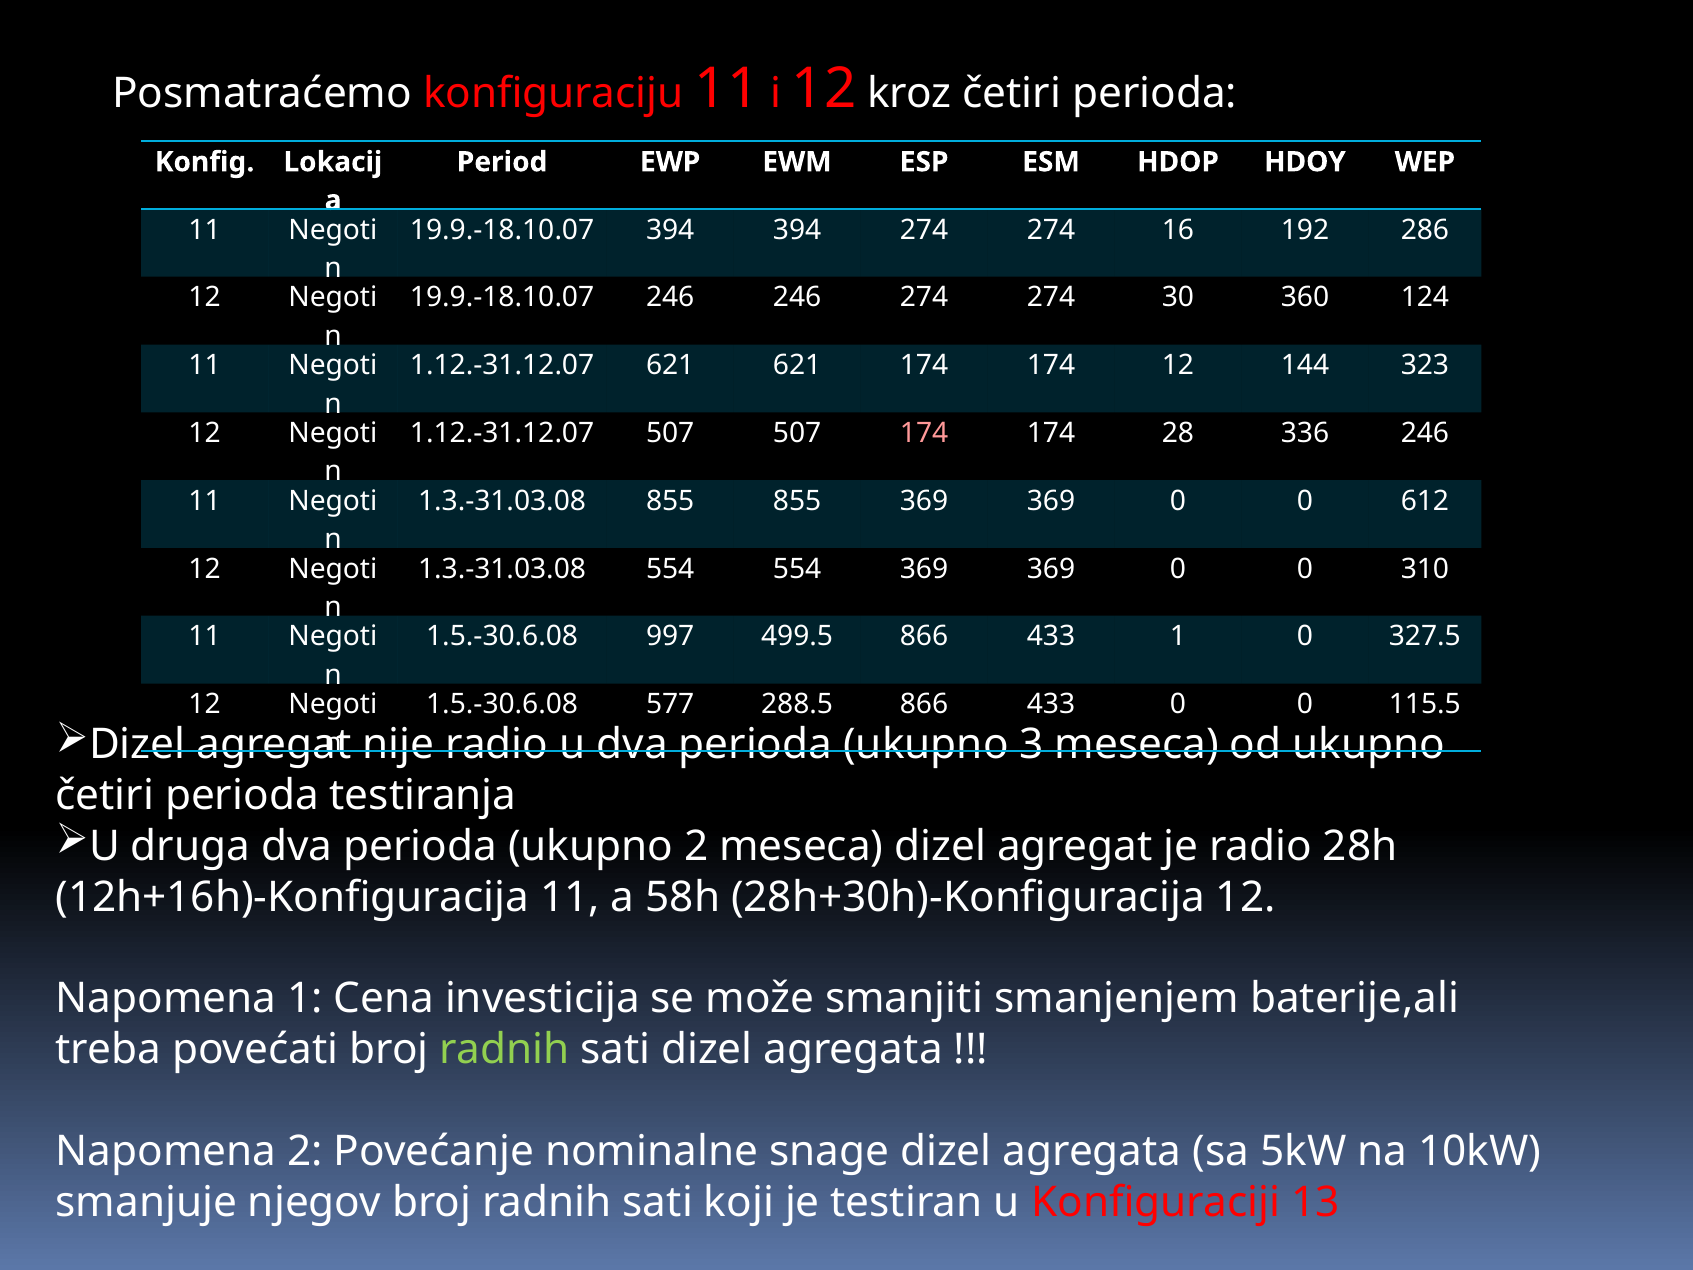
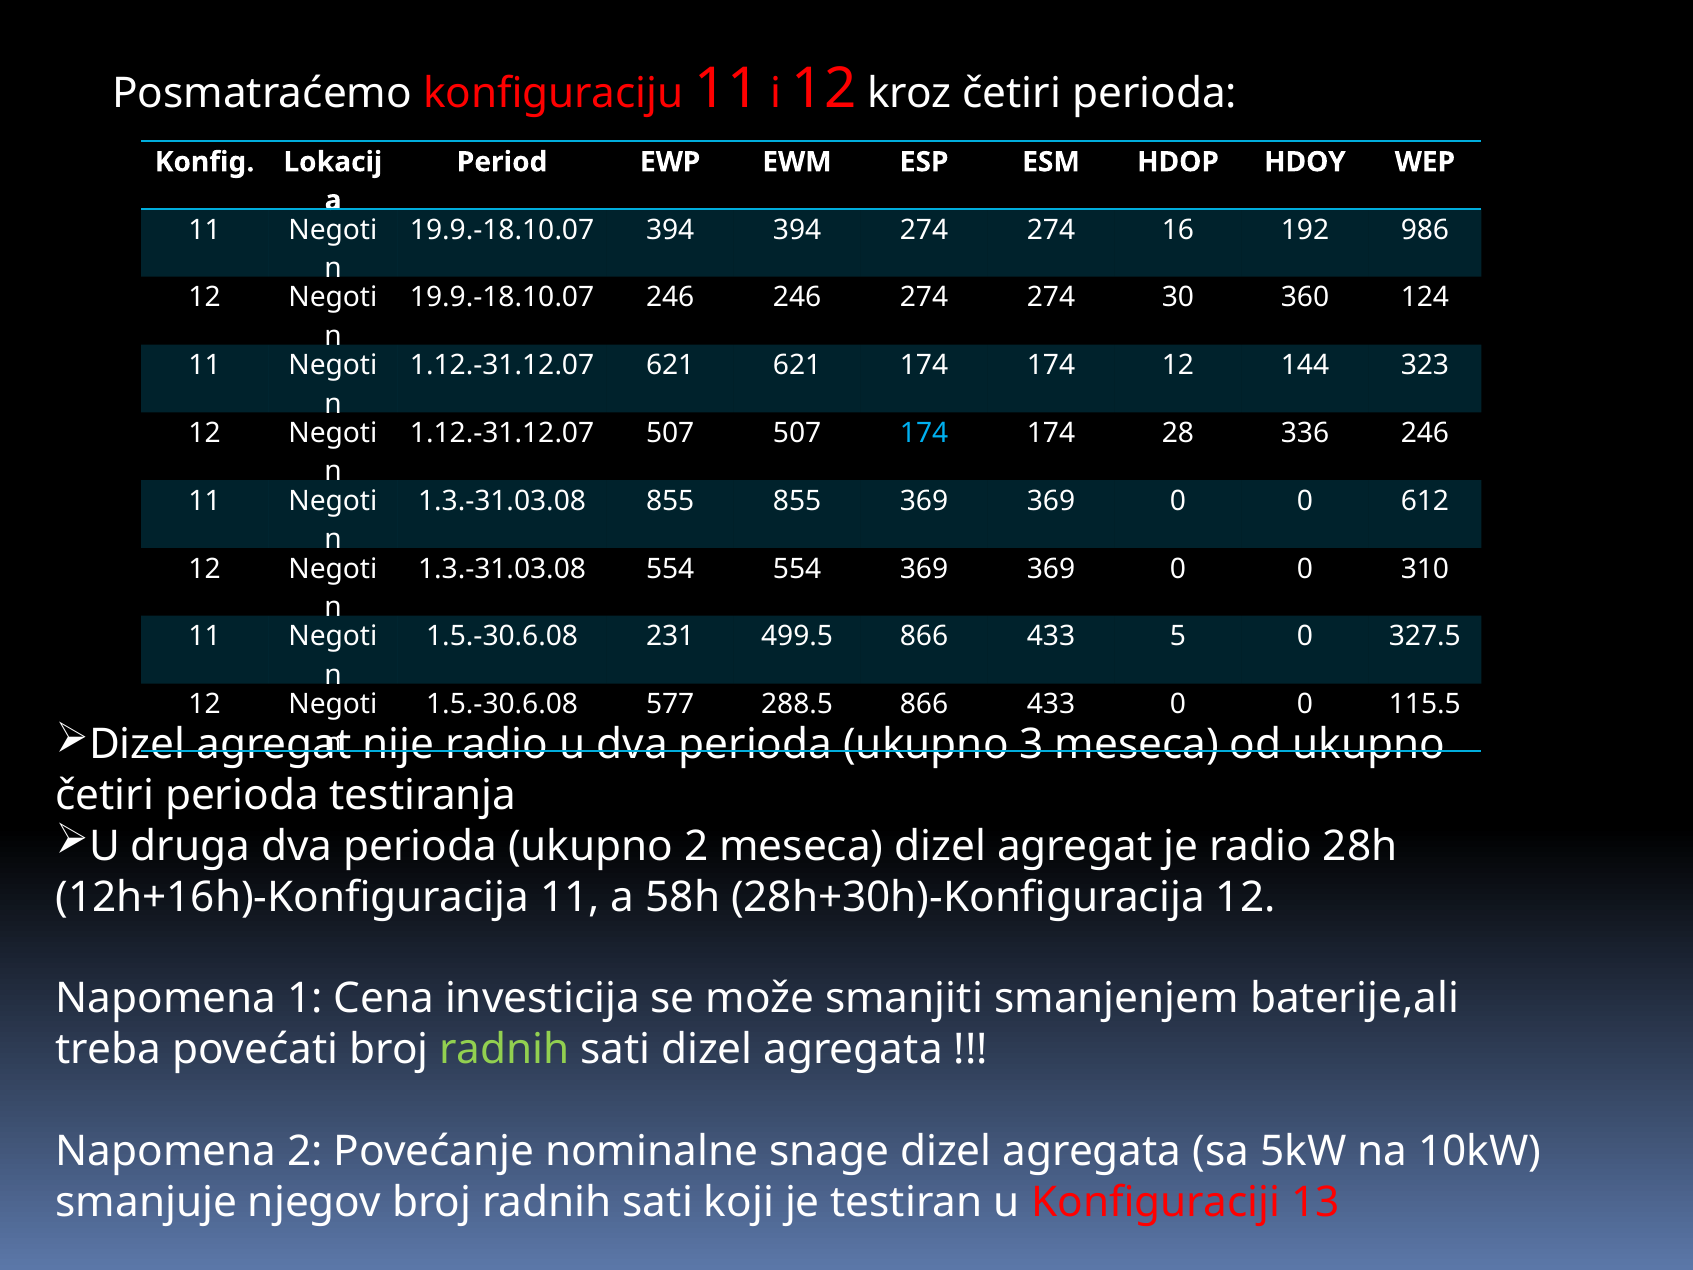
286: 286 -> 986
174 at (924, 433) colour: pink -> light blue
997: 997 -> 231
433 1: 1 -> 5
